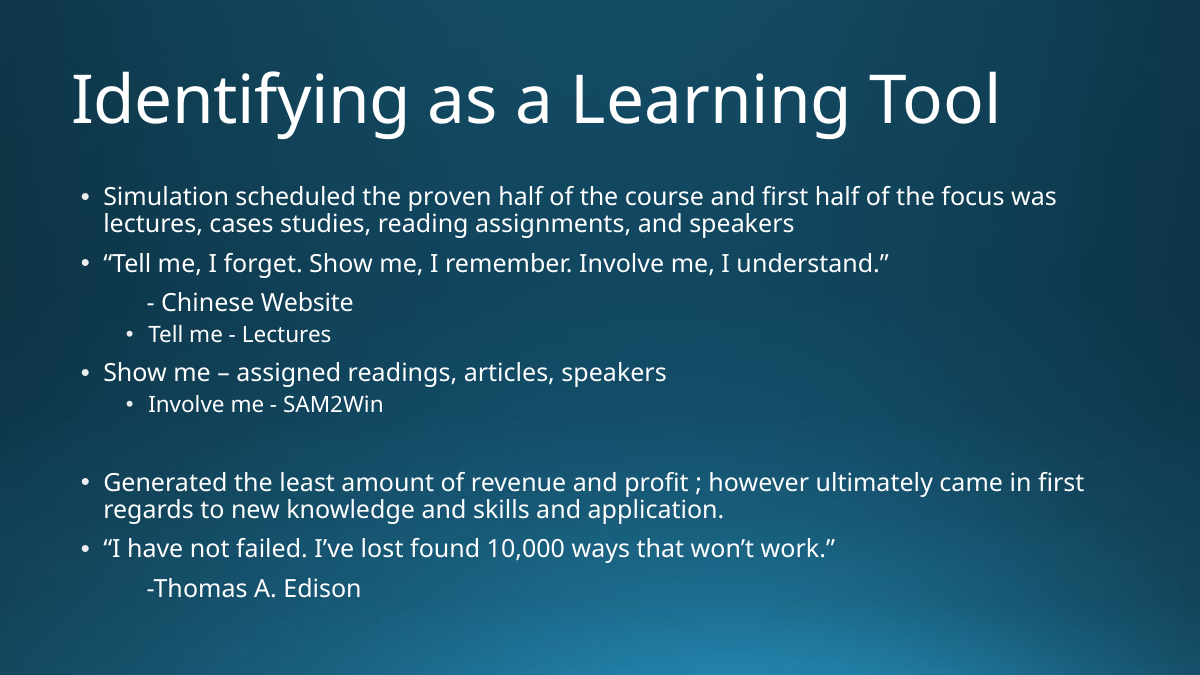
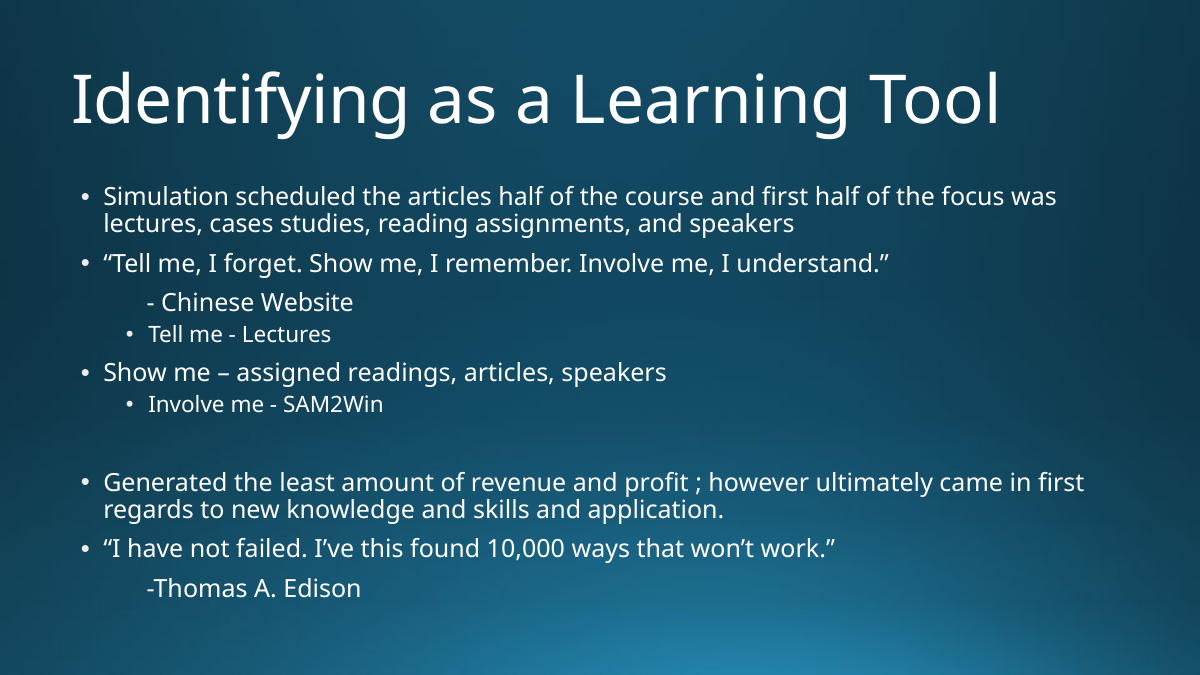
the proven: proven -> articles
lost: lost -> this
